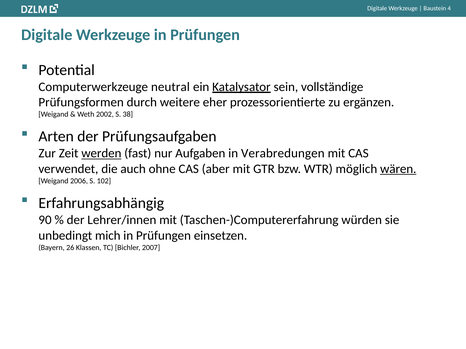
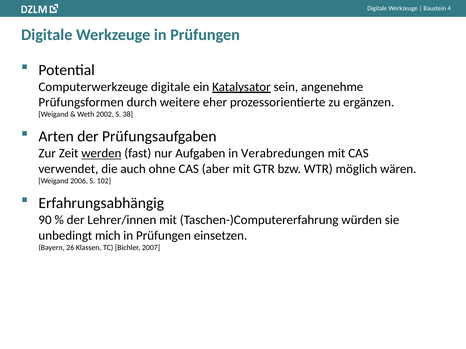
Computerwerkzeuge neutral: neutral -> digitale
vollständige: vollständige -> angenehme
wären underline: present -> none
